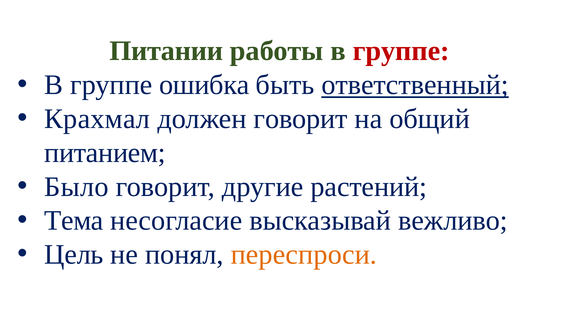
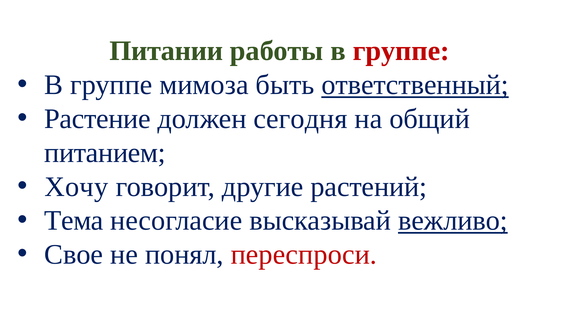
ошибка: ошибка -> мимоза
Крахмал: Крахмал -> Растение
должен говорит: говорит -> сегодня
Было: Было -> Хочу
вежливо underline: none -> present
Цель: Цель -> Свое
переспроси colour: orange -> red
